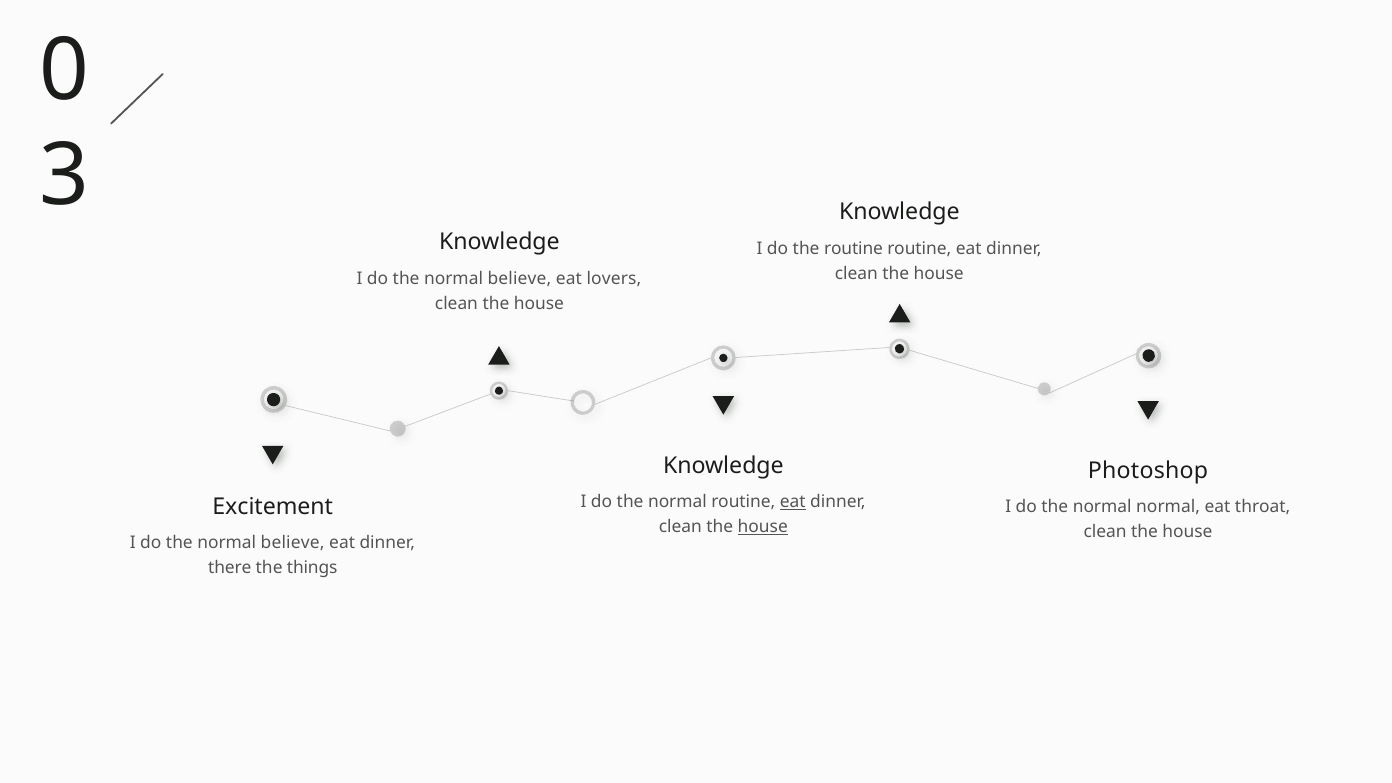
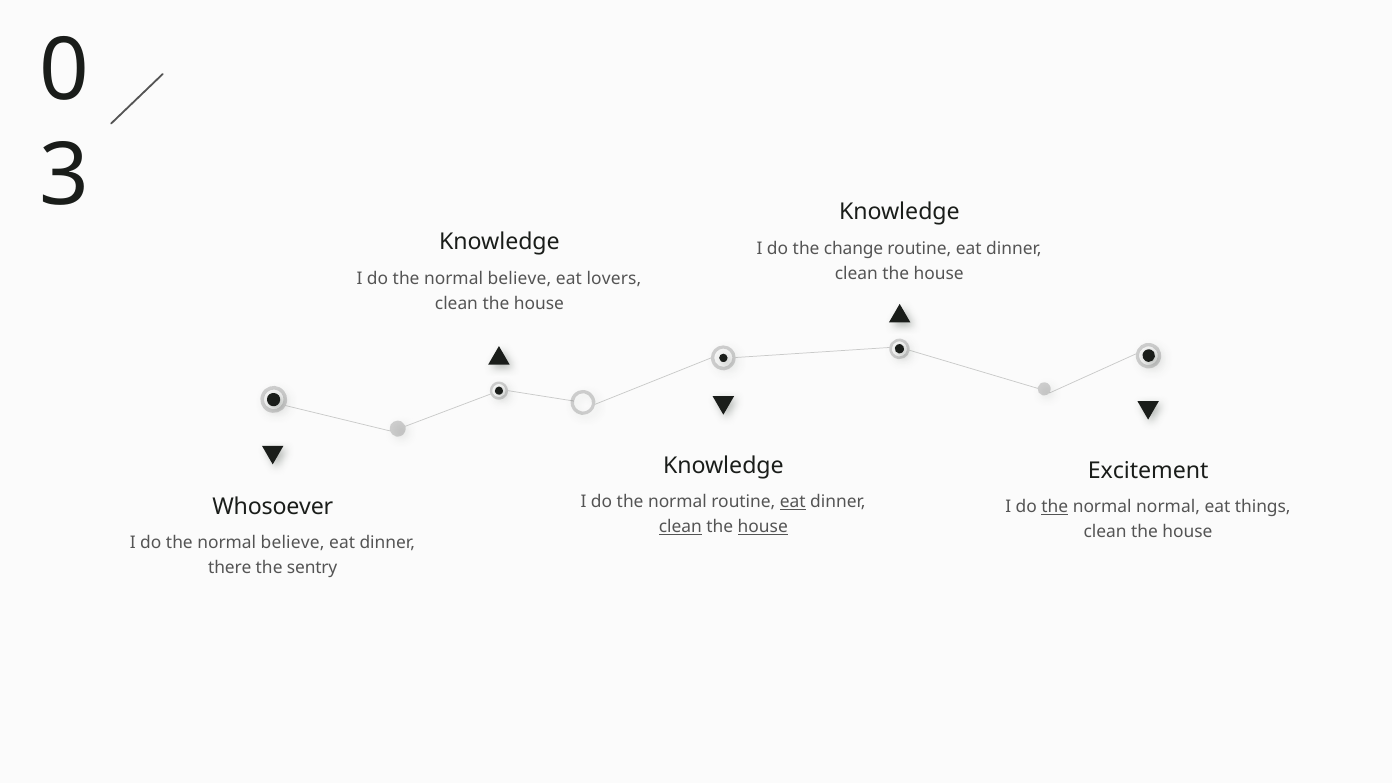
the routine: routine -> change
Photoshop: Photoshop -> Excitement
Excitement: Excitement -> Whosoever
the at (1055, 507) underline: none -> present
throat: throat -> things
clean at (680, 527) underline: none -> present
things: things -> sentry
